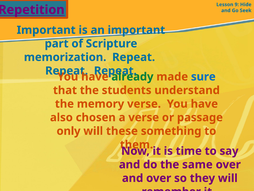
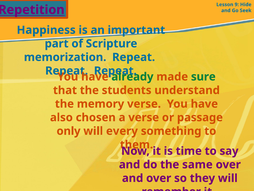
Important at (46, 30): Important -> Happiness
sure colour: blue -> green
these: these -> every
